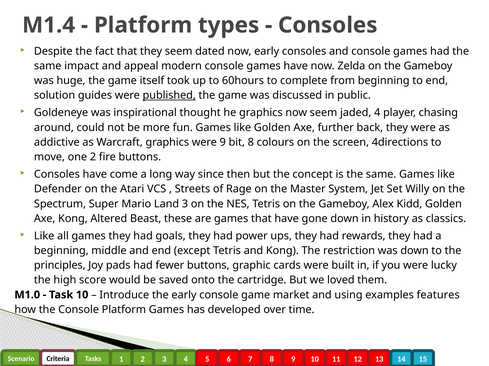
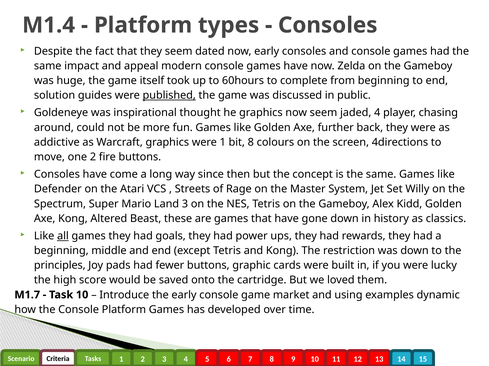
were 9: 9 -> 1
all underline: none -> present
M1.0: M1.0 -> M1.7
features: features -> dynamic
